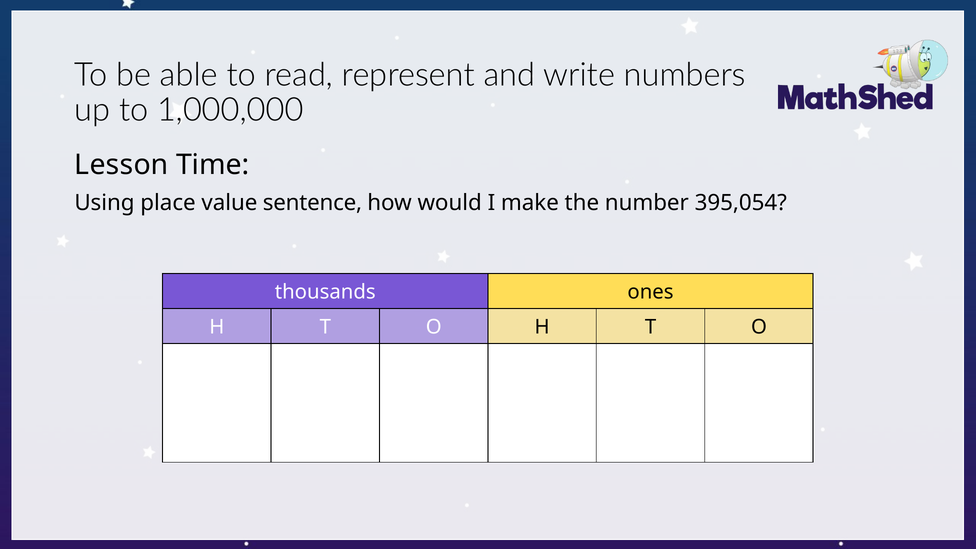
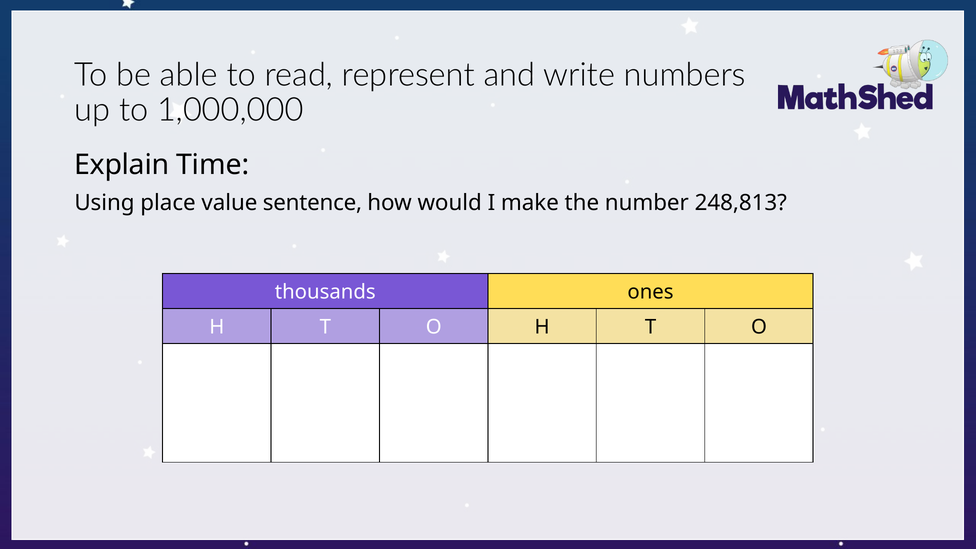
Lesson: Lesson -> Explain
395,054: 395,054 -> 248,813
